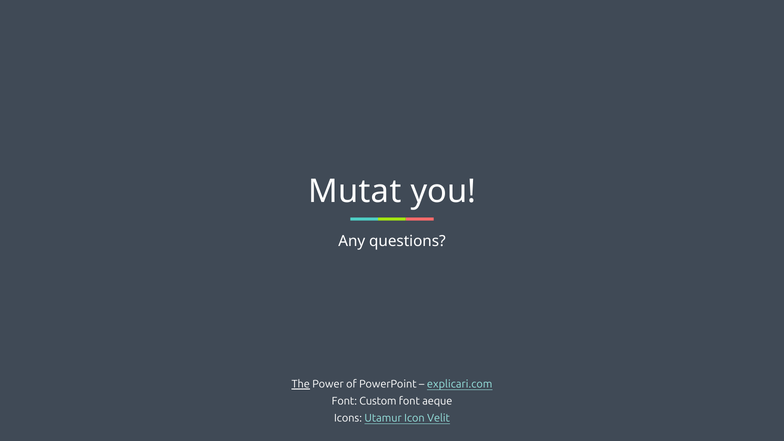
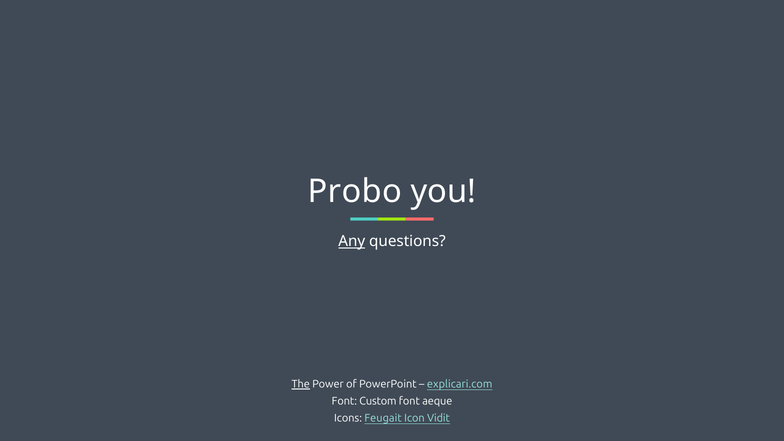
Mutat: Mutat -> Probo
Any underline: none -> present
Utamur: Utamur -> Feugait
Velit: Velit -> Vidit
